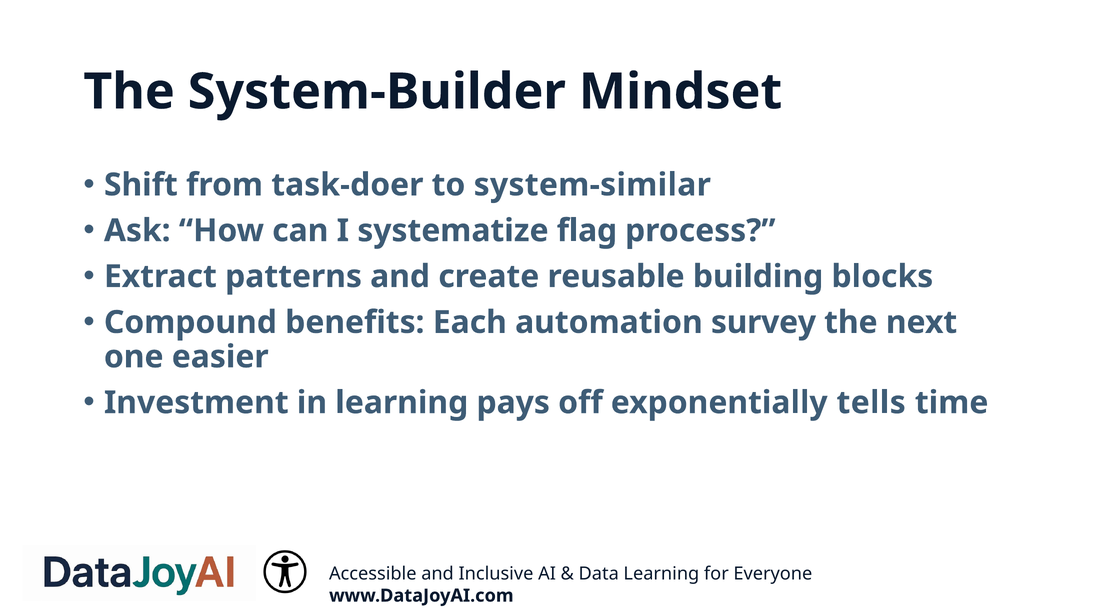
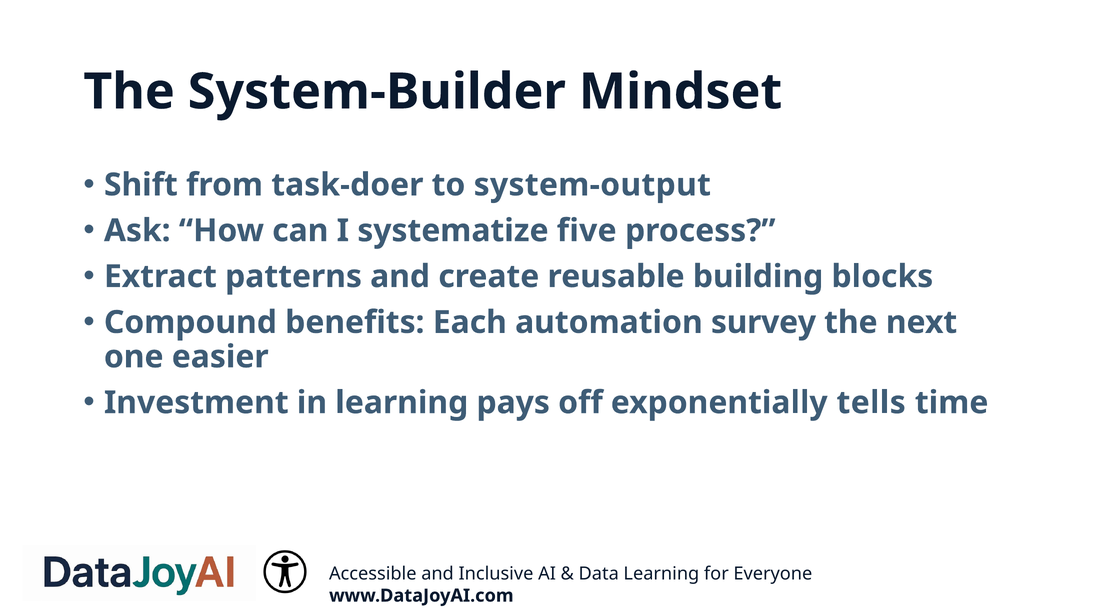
system-similar: system-similar -> system-output
flag: flag -> five
